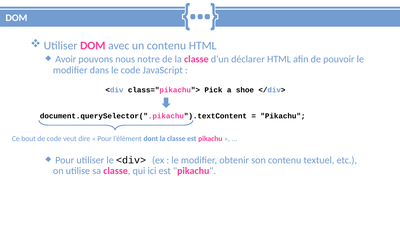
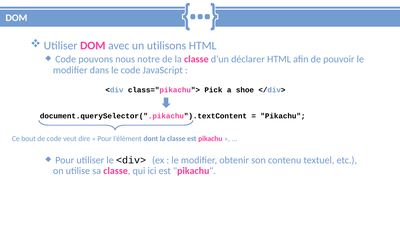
un contenu: contenu -> utilisons
Avoir at (66, 59): Avoir -> Code
